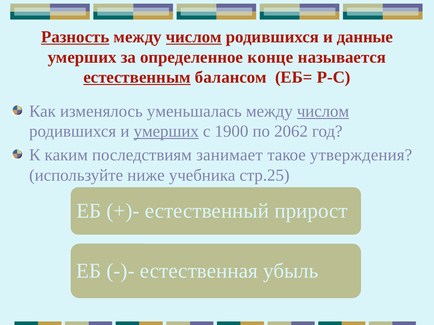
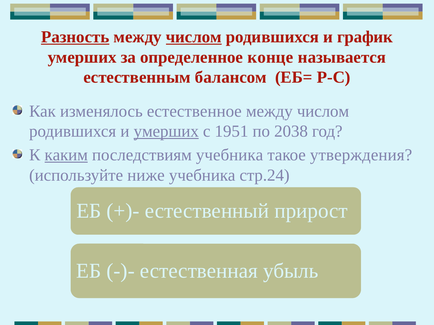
данные: данные -> график
естественным underline: present -> none
уменьшалась: уменьшалась -> естественное
числом at (323, 111) underline: present -> none
1900: 1900 -> 1951
2062: 2062 -> 2038
каким underline: none -> present
последствиям занимает: занимает -> учебника
стр.25: стр.25 -> стр.24
